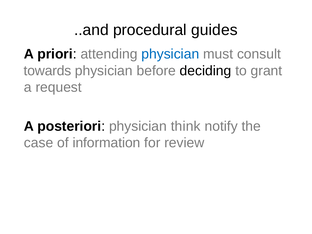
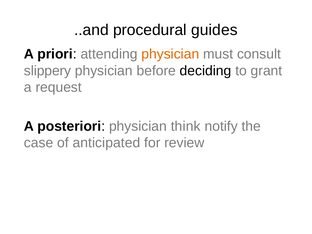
physician at (170, 54) colour: blue -> orange
towards: towards -> slippery
information: information -> anticipated
